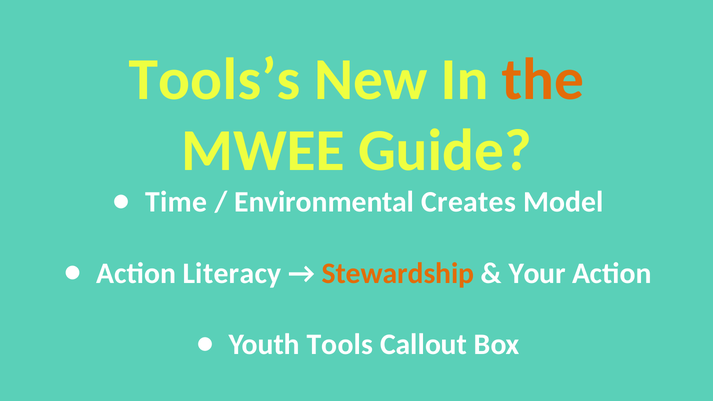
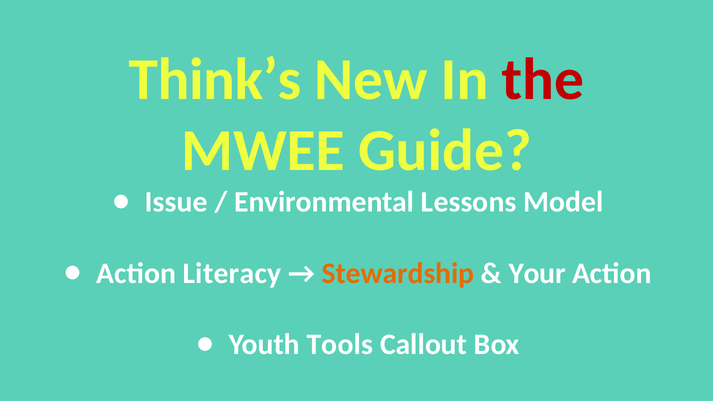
Tools’s: Tools’s -> Think’s
the colour: orange -> red
Time: Time -> Issue
Creates: Creates -> Lessons
